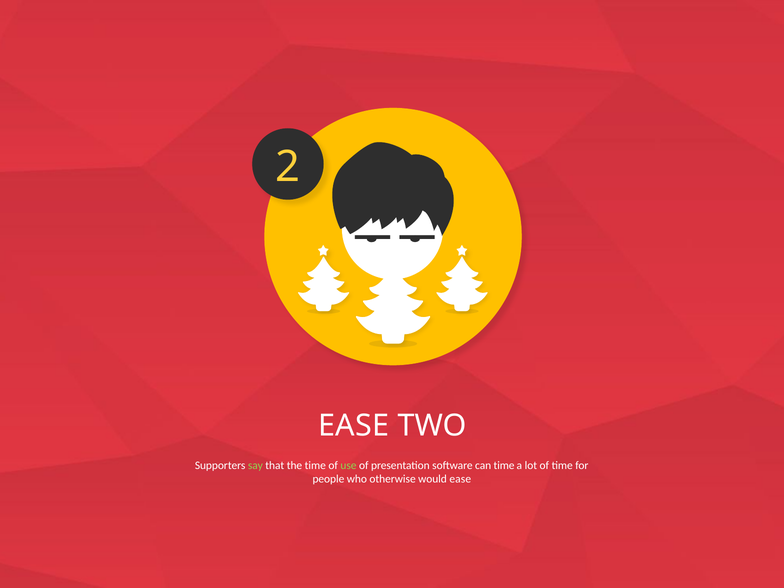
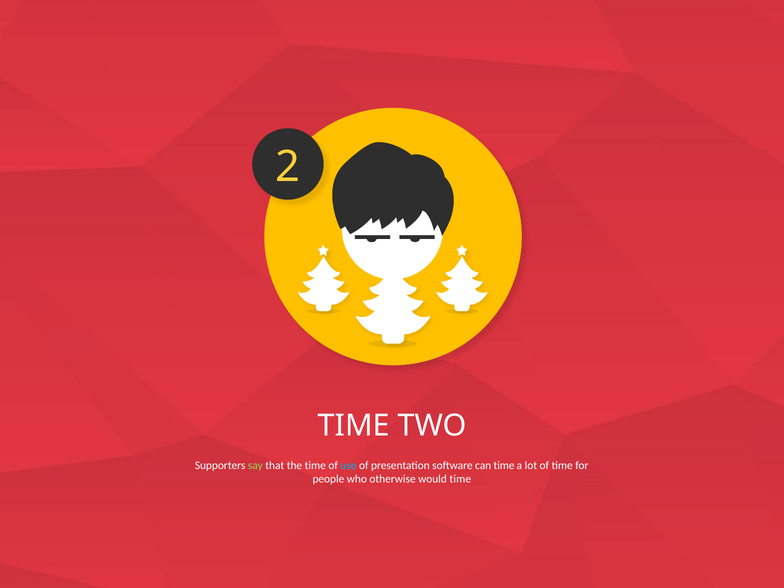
EASE at (354, 426): EASE -> TIME
use colour: light green -> light blue
would ease: ease -> time
